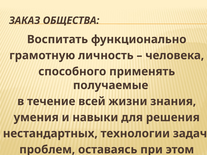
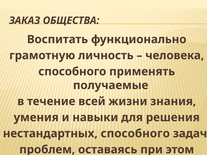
нестандартных технологии: технологии -> способного
